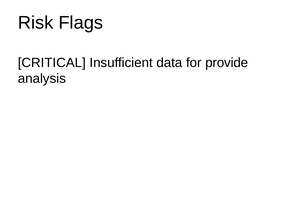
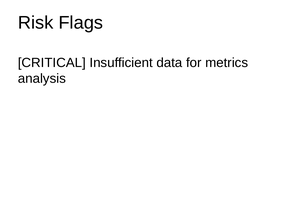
provide: provide -> metrics
